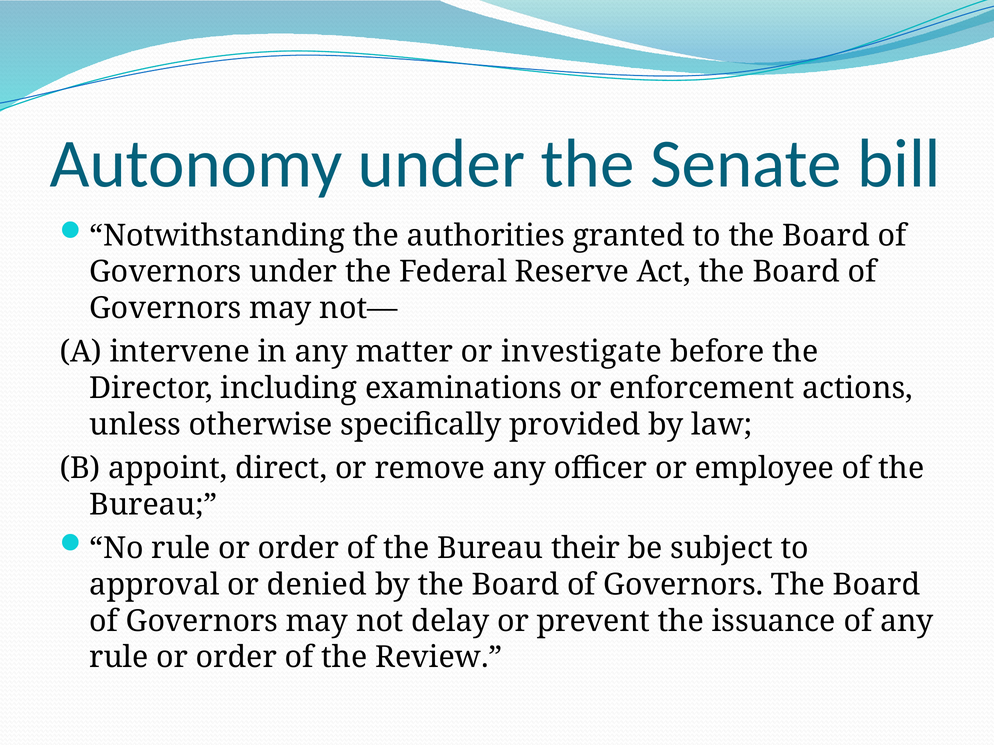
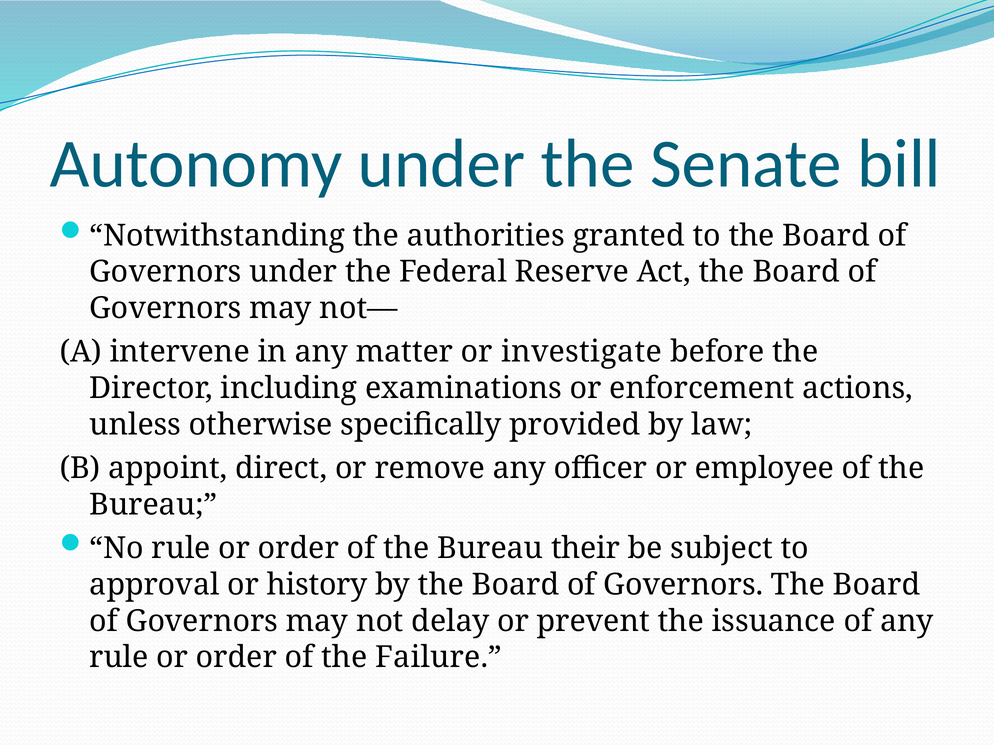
denied: denied -> history
Review: Review -> Failure
